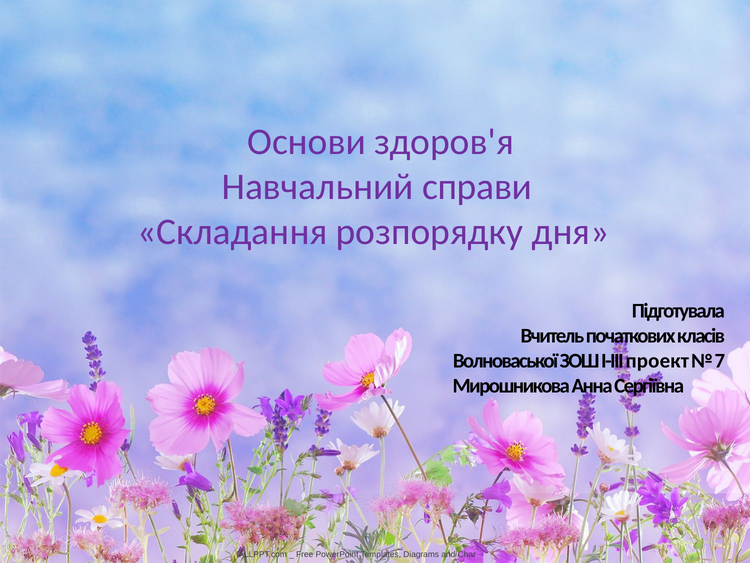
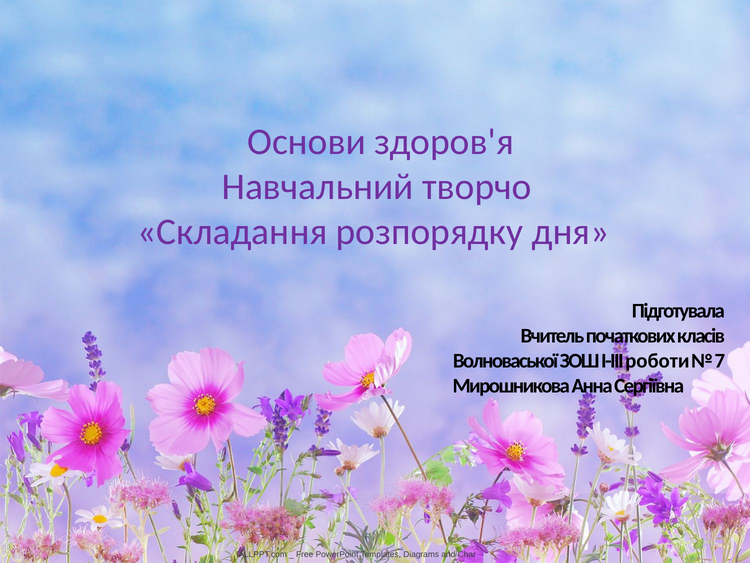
справи: справи -> творчо
проект: проект -> роботи
